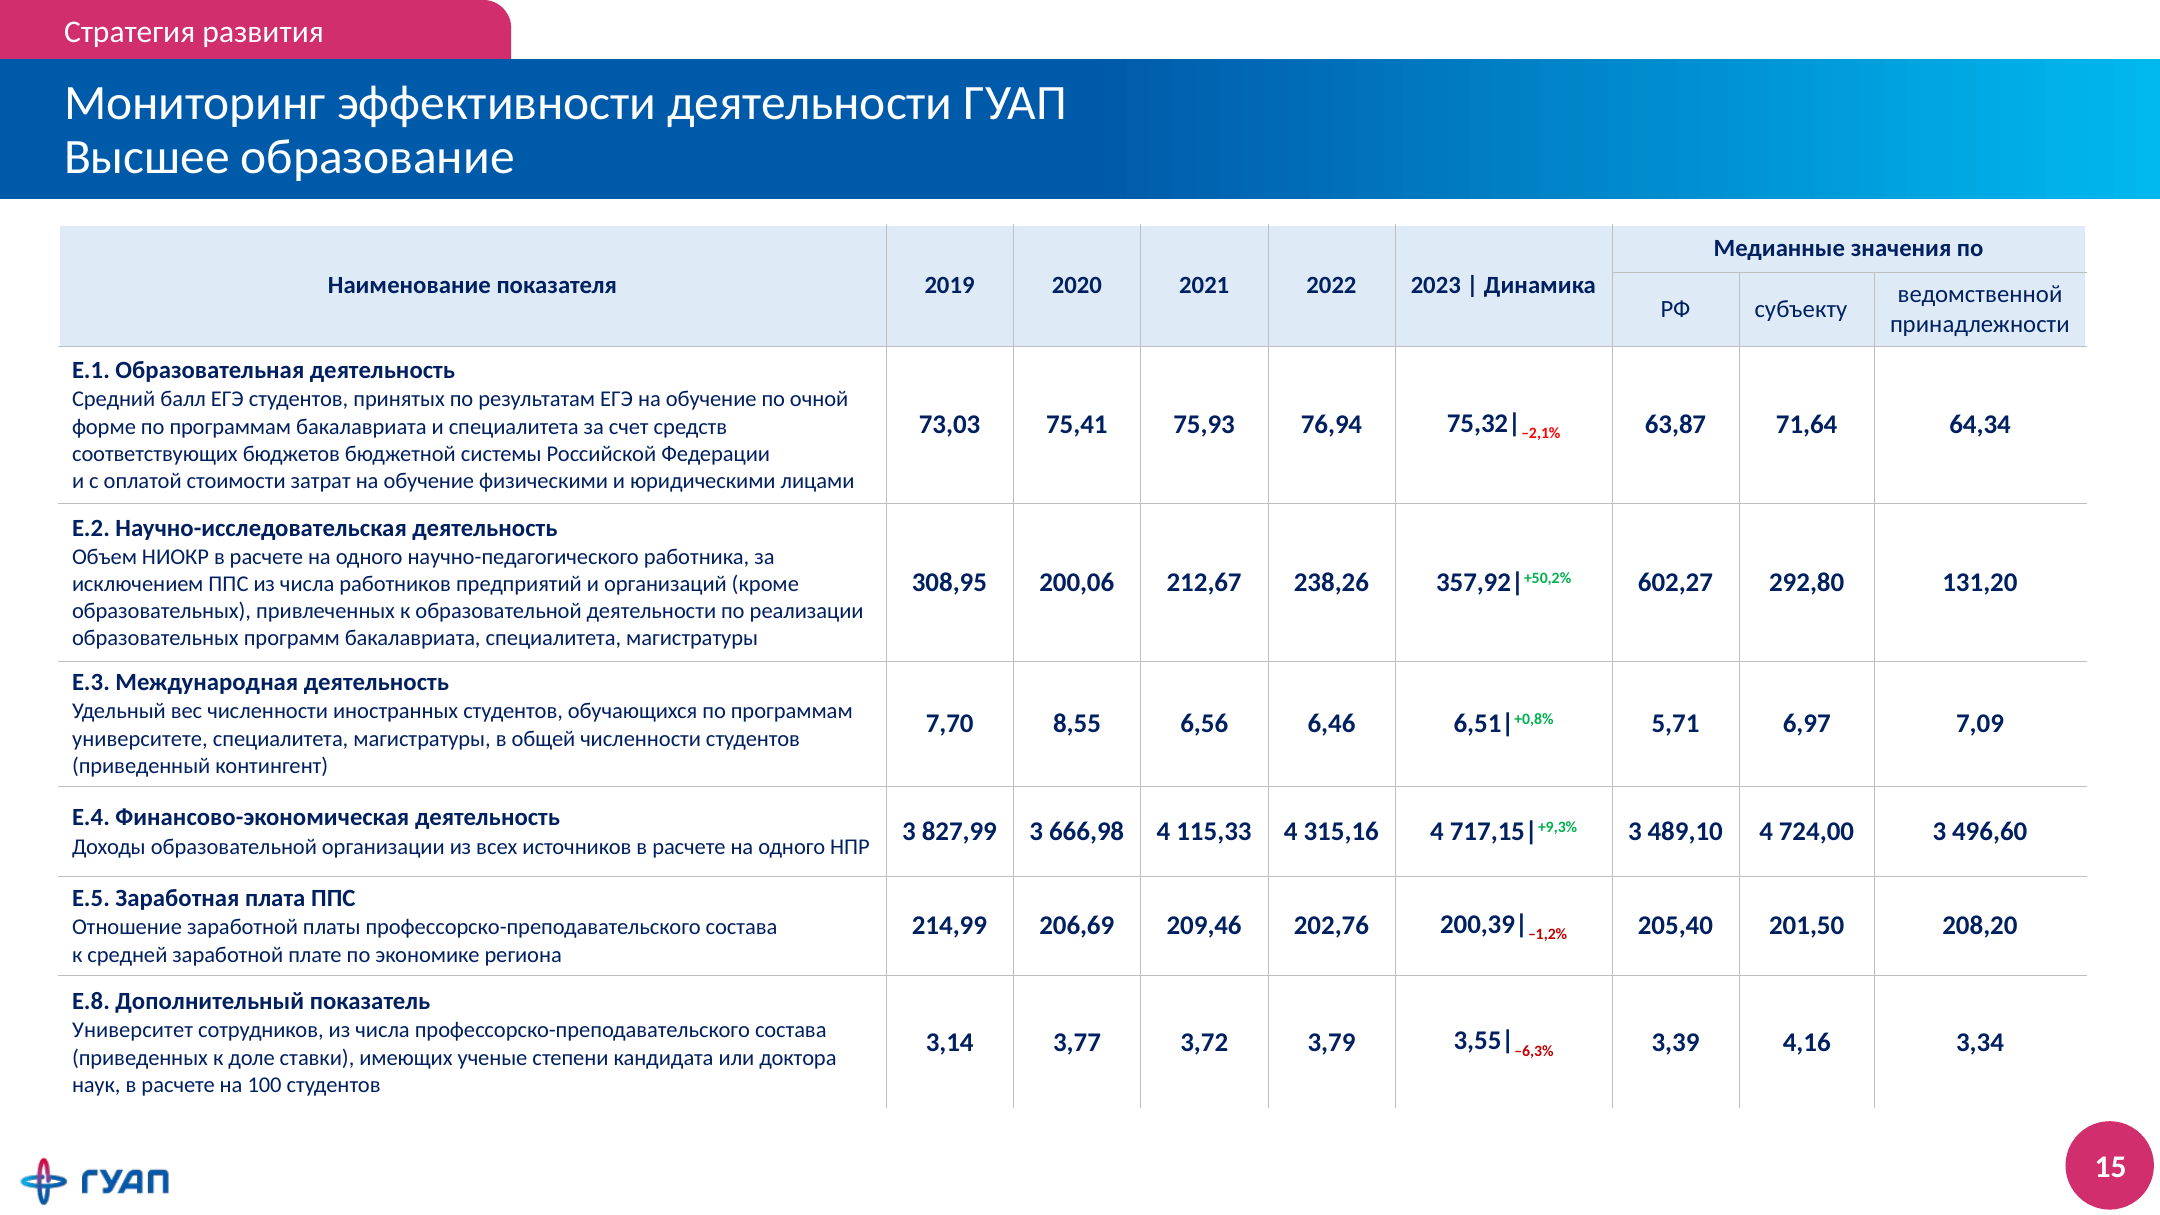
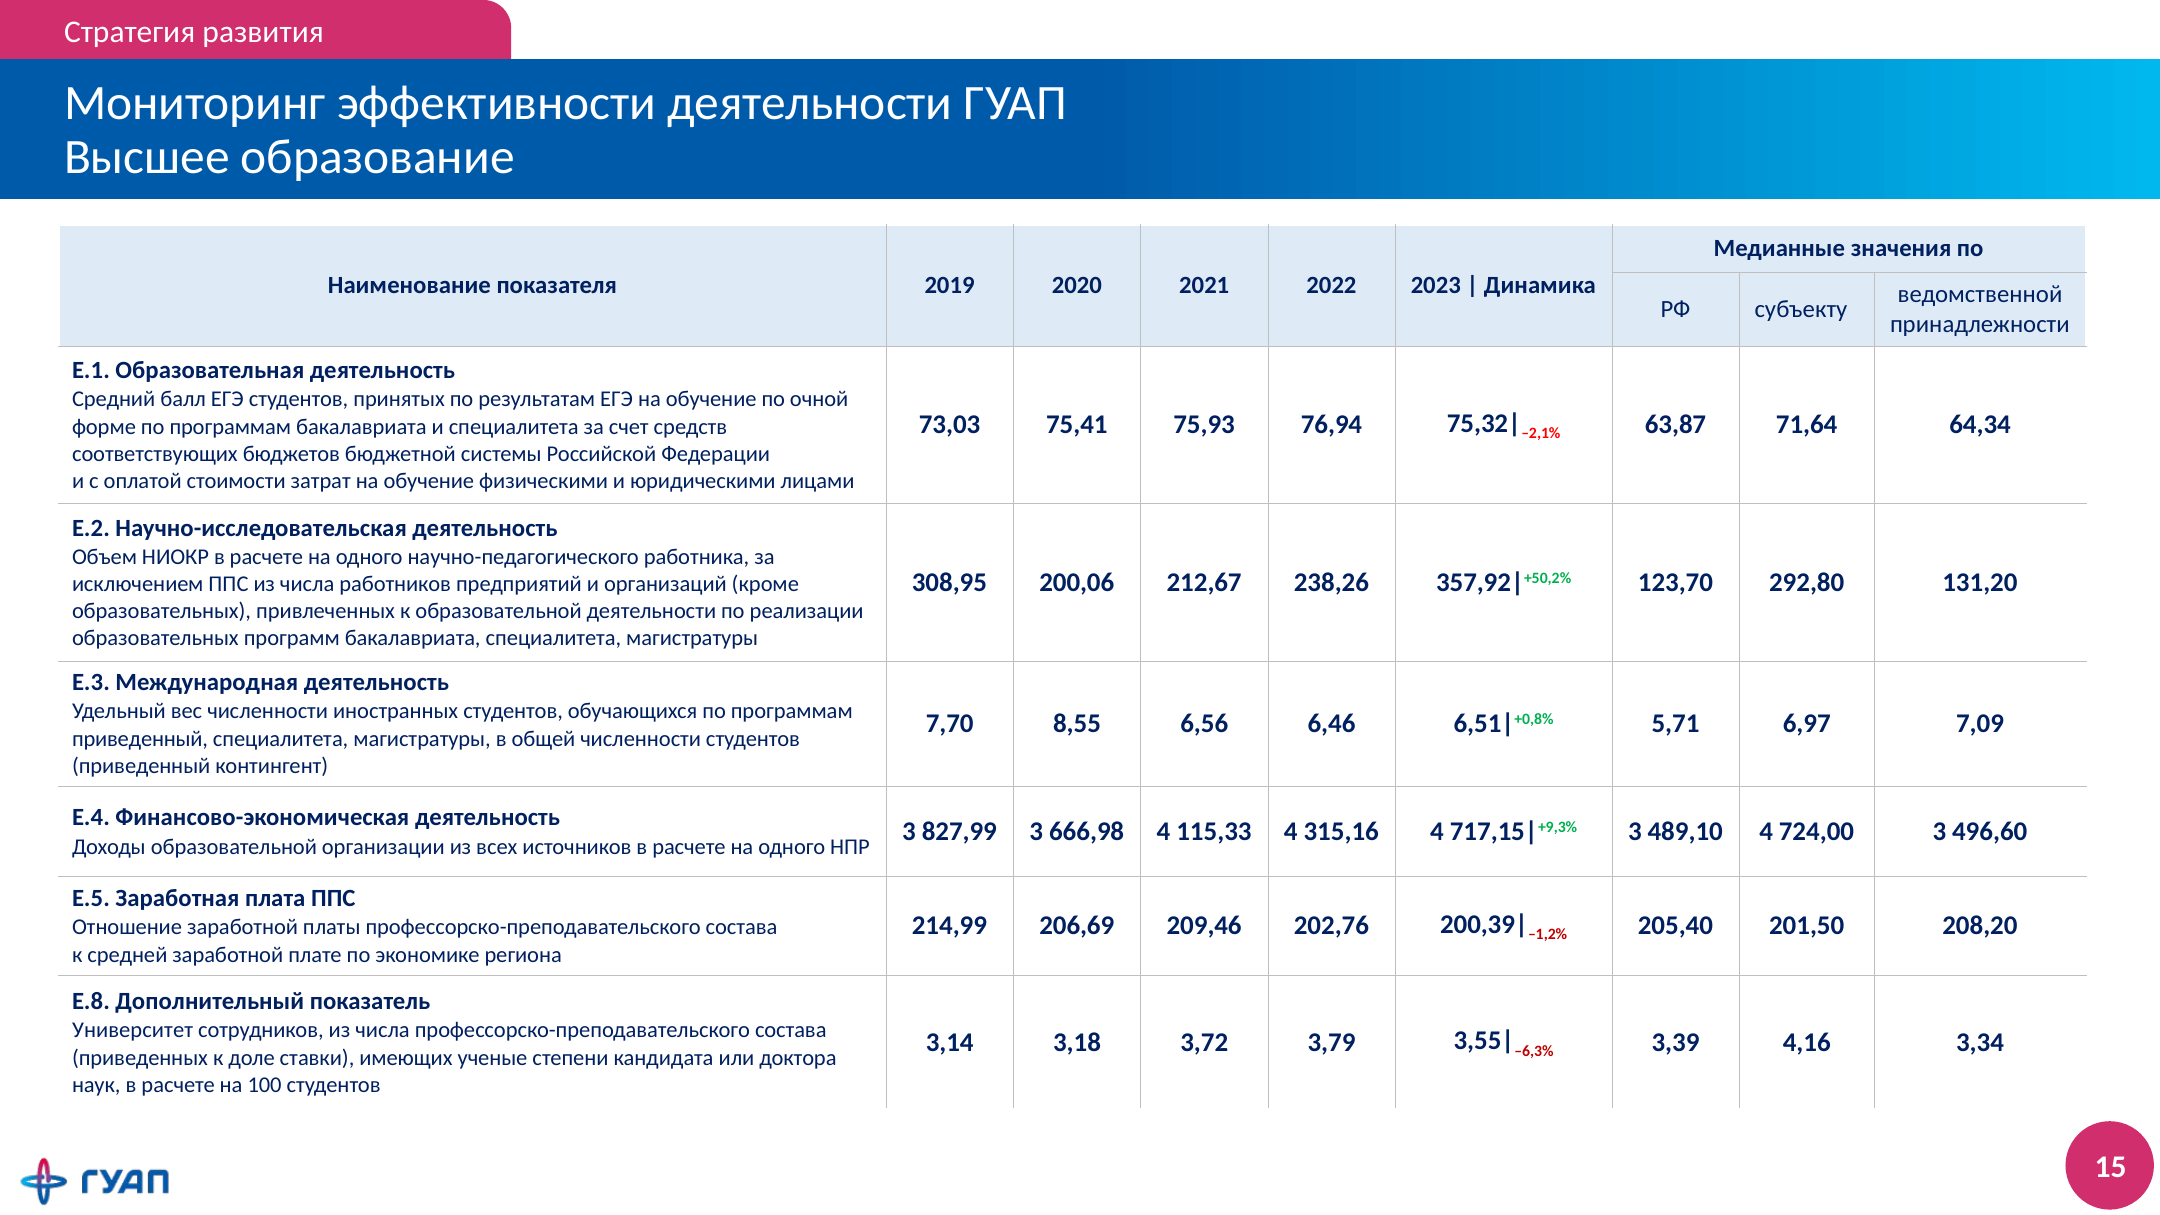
602,27: 602,27 -> 123,70
университете at (140, 739): университете -> приведенный
3,77: 3,77 -> 3,18
